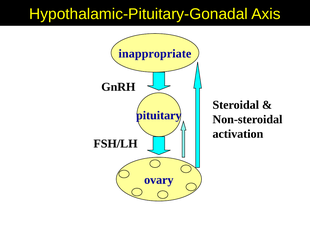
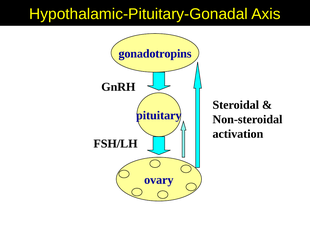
inappropriate: inappropriate -> gonadotropins
